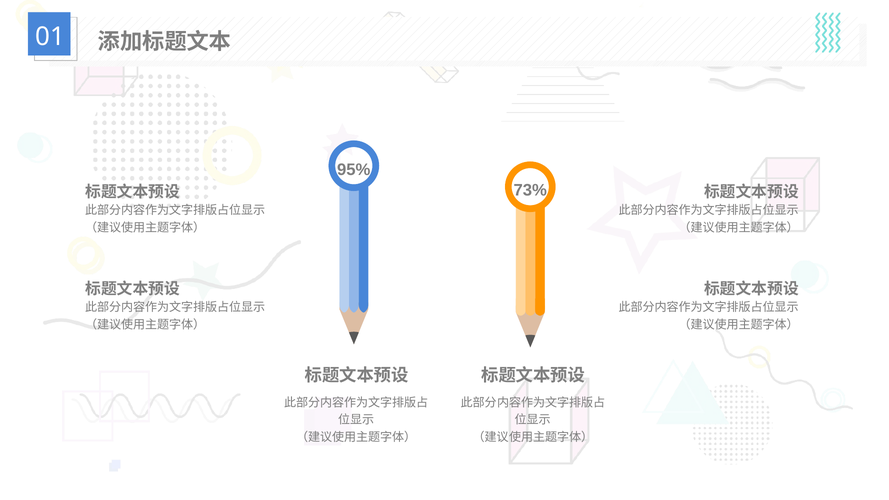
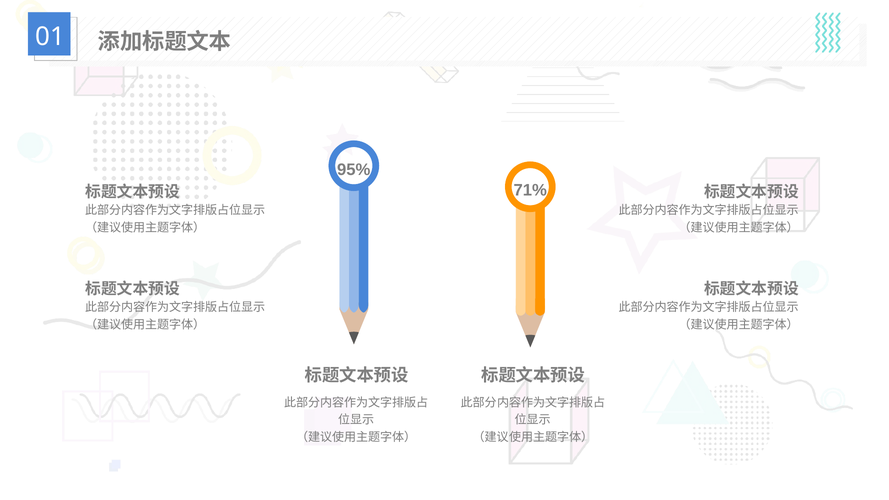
73%: 73% -> 71%
